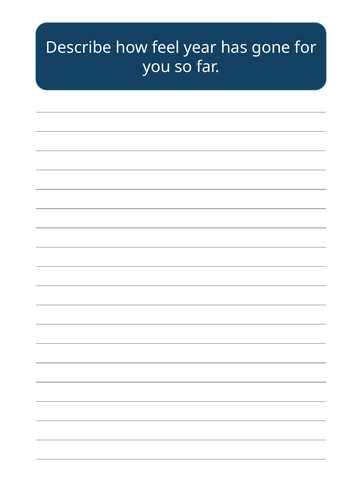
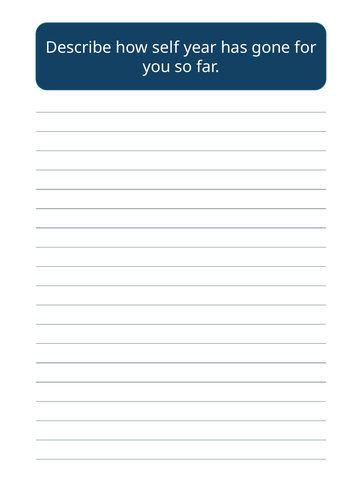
feel: feel -> self
